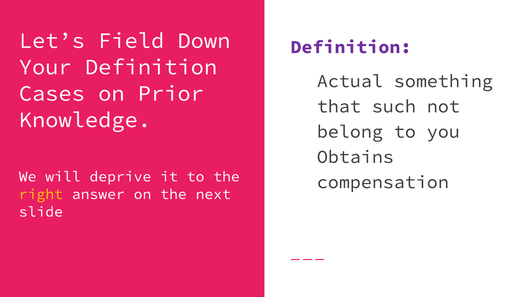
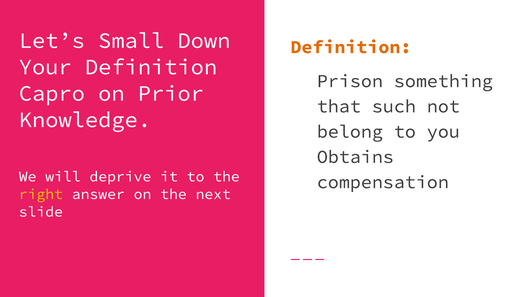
Field: Field -> Small
Definition at (351, 47) colour: purple -> orange
Actual: Actual -> Prison
Cases: Cases -> Capro
